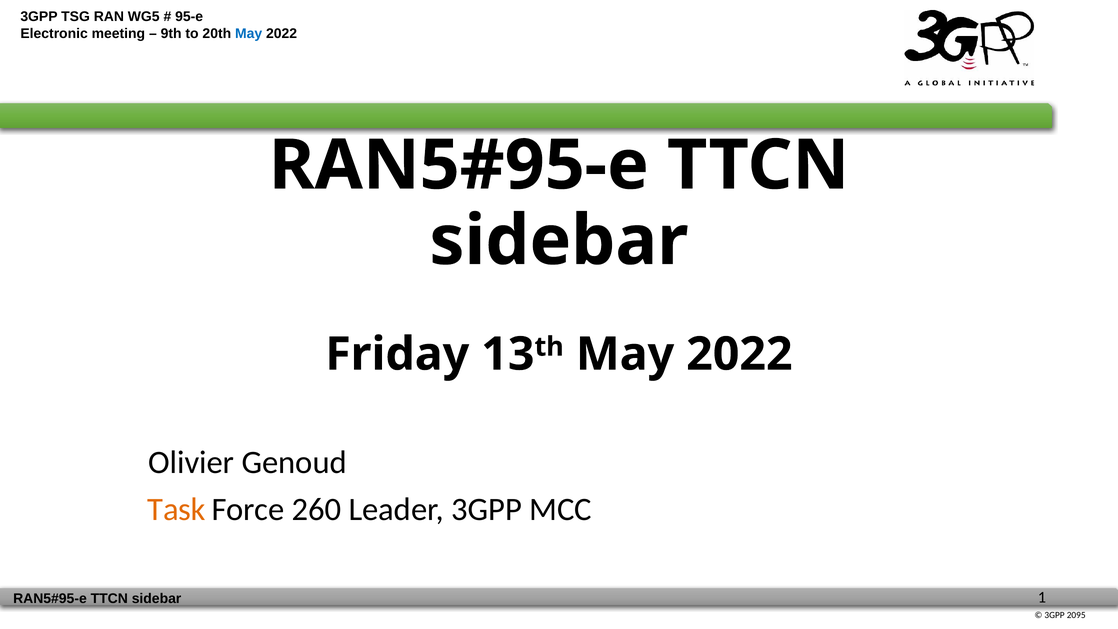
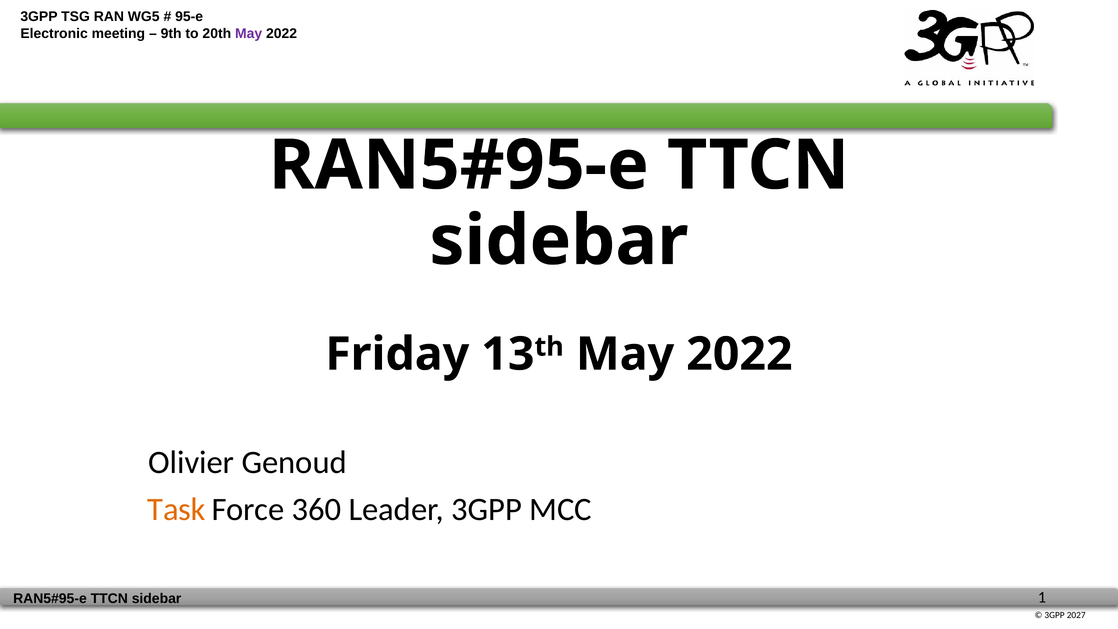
May at (249, 34) colour: blue -> purple
260: 260 -> 360
2095: 2095 -> 2027
